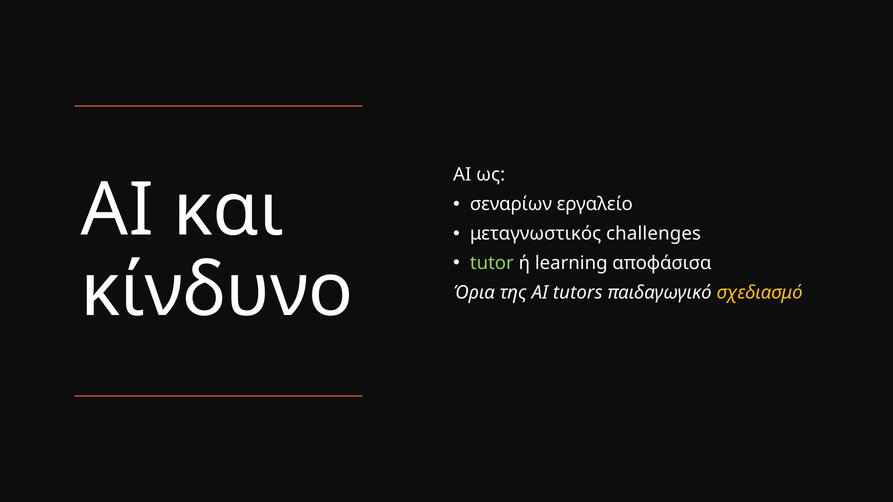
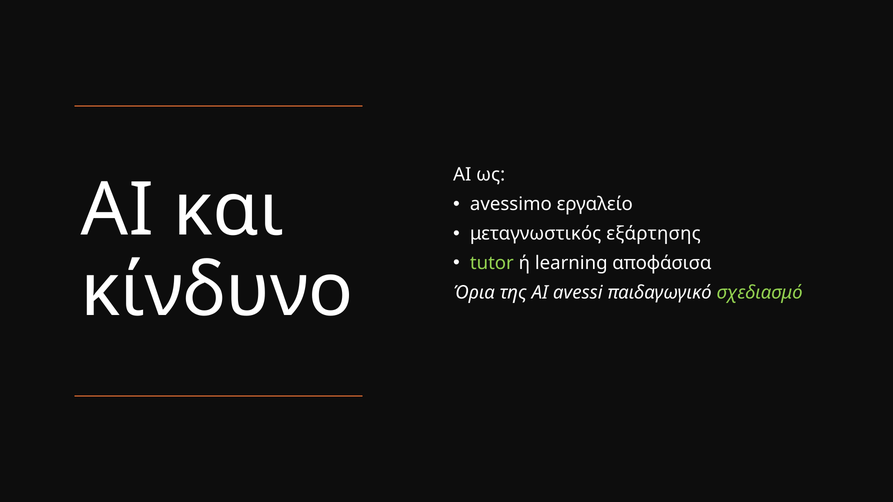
σεναρίων: σεναρίων -> avessimo
challenges: challenges -> εξάρτησης
tutors: tutors -> avessi
σχεδιασμό colour: yellow -> light green
